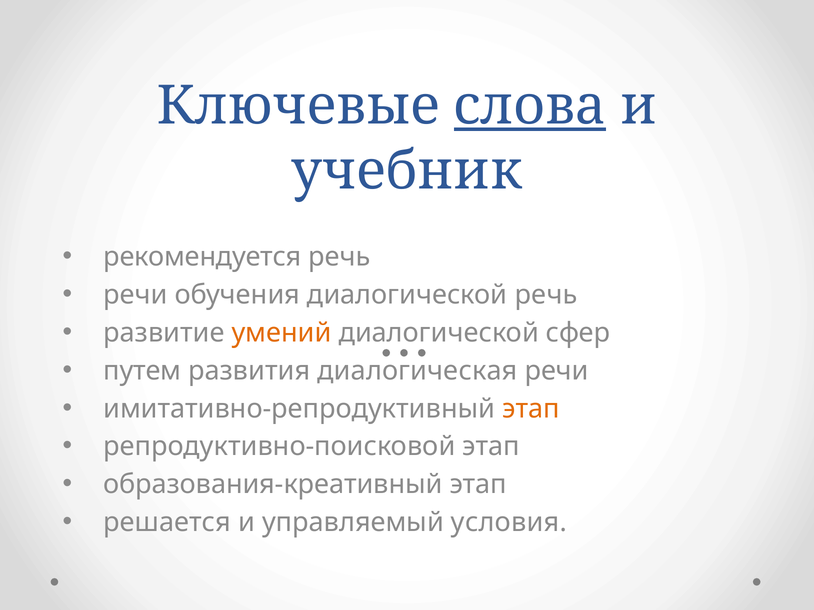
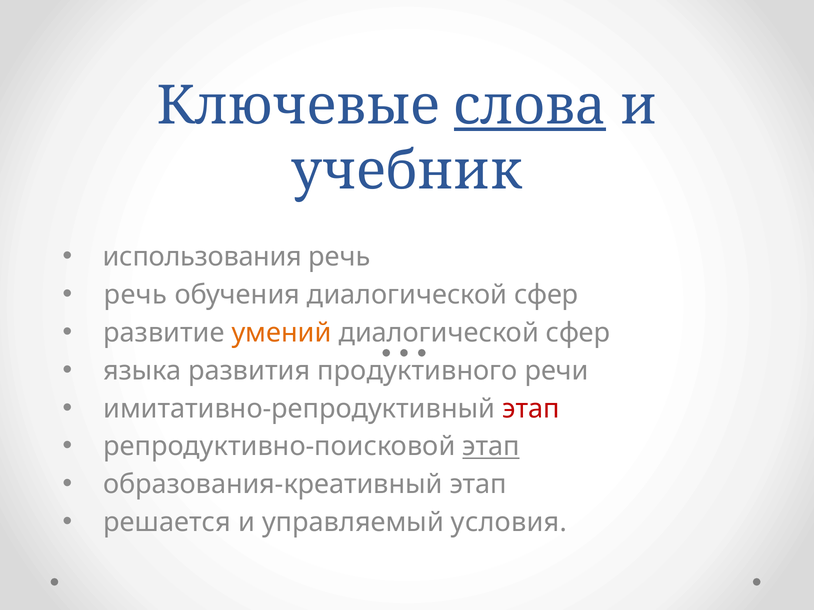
рекомендуется: рекомендуется -> использования
речи at (135, 295): речи -> речь
обучения диалогической речь: речь -> сфер
путем: путем -> языка
диалогическая: диалогическая -> продуктивного
этап at (531, 409) colour: orange -> red
этап at (491, 447) underline: none -> present
